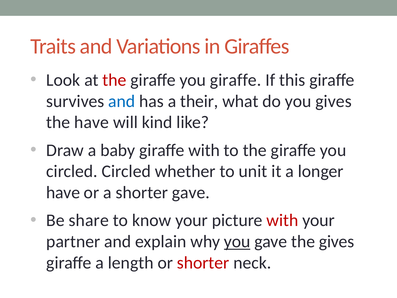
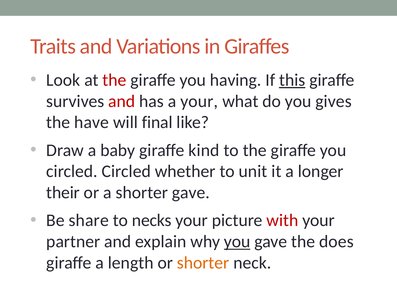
you giraffe: giraffe -> having
this underline: none -> present
and at (122, 101) colour: blue -> red
a their: their -> your
kind: kind -> final
giraffe with: with -> kind
have at (63, 192): have -> their
know: know -> necks
the gives: gives -> does
shorter at (203, 263) colour: red -> orange
